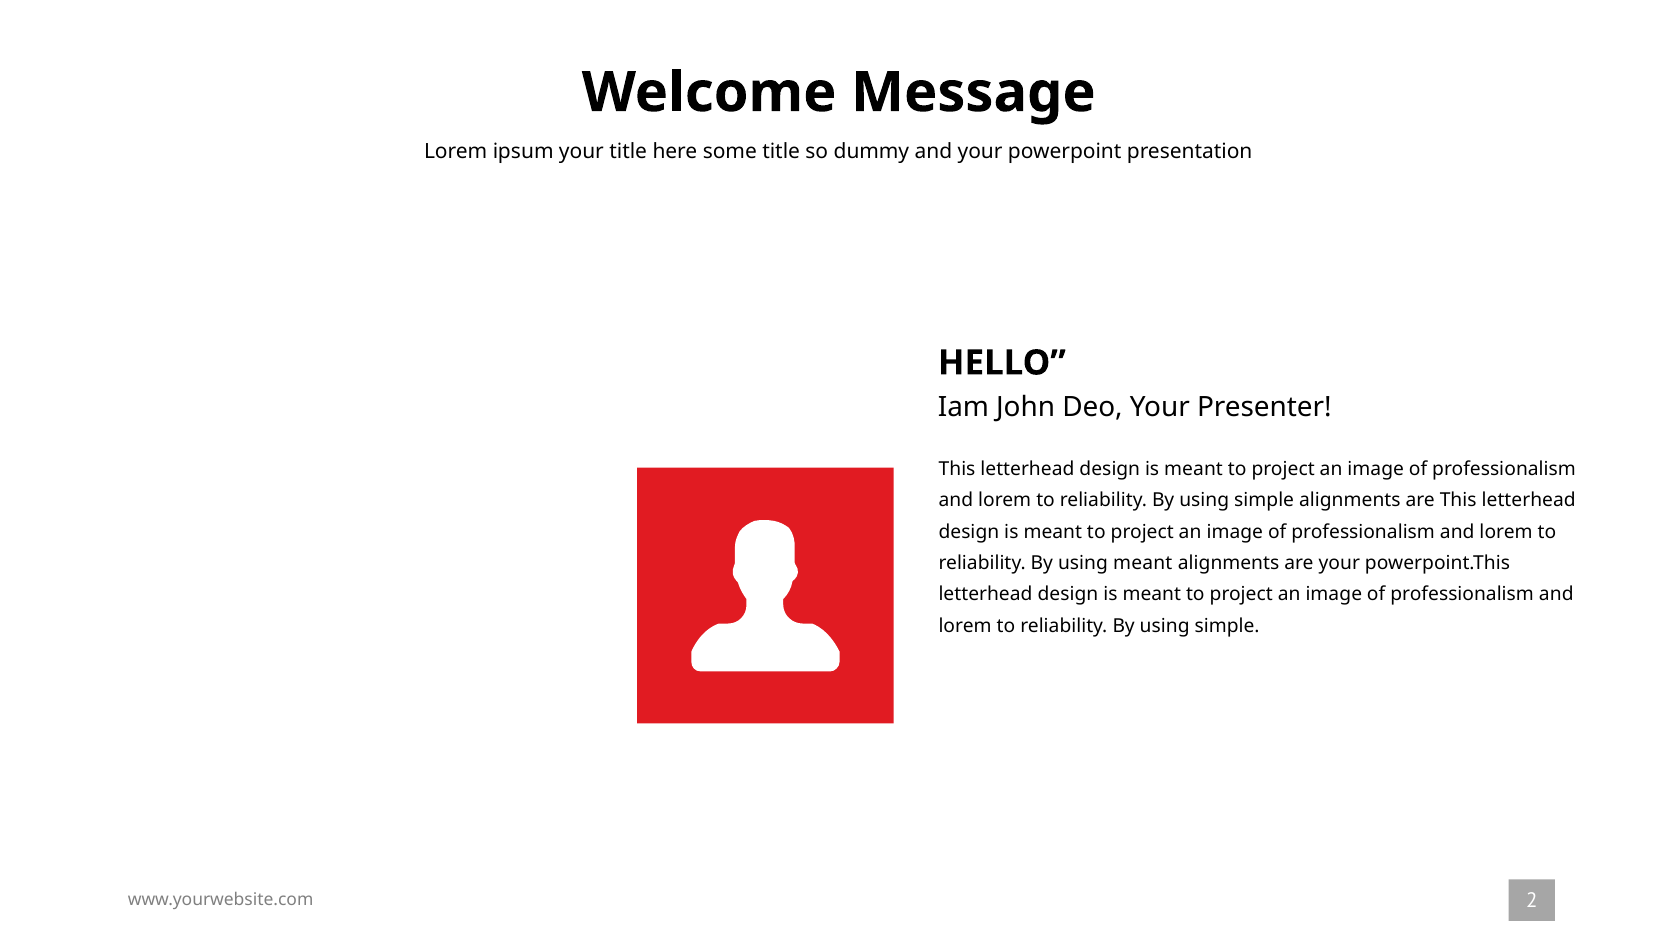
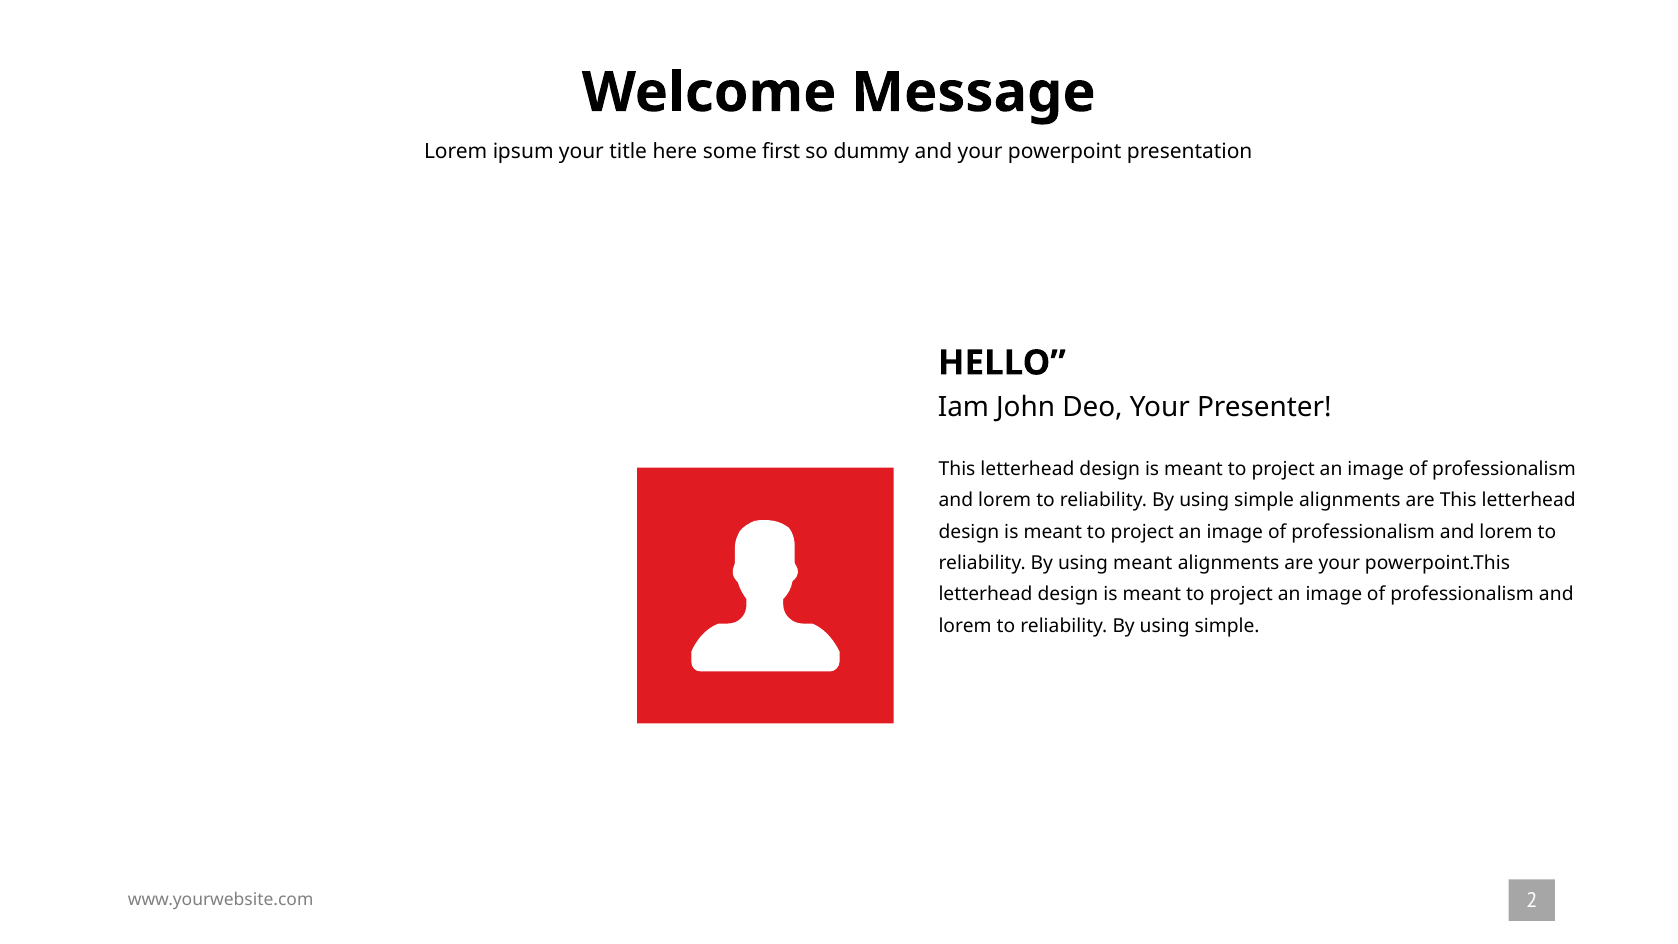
some title: title -> first
